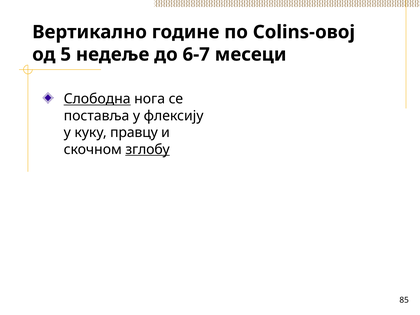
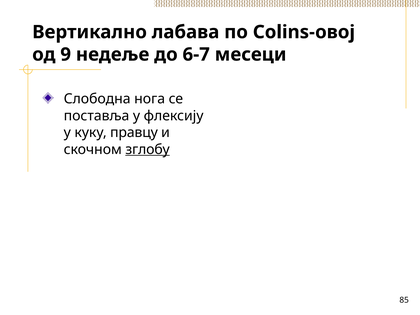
године: године -> лабава
5: 5 -> 9
Слободна underline: present -> none
